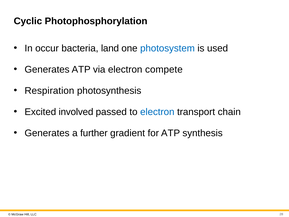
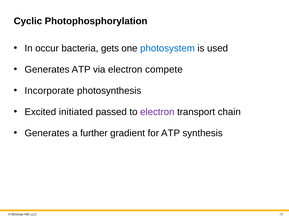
land: land -> gets
Respiration: Respiration -> Incorporate
involved: involved -> initiated
electron at (157, 112) colour: blue -> purple
